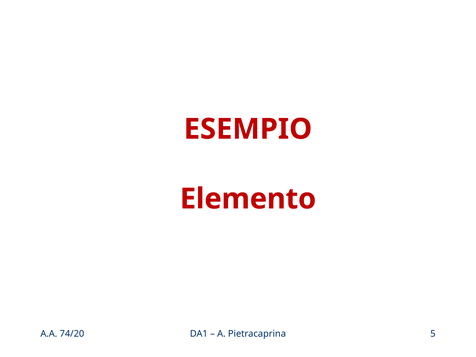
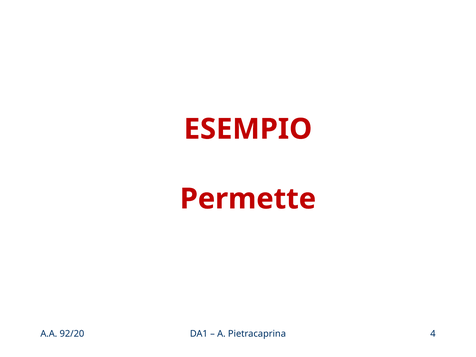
Elemento: Elemento -> Permette
74/20: 74/20 -> 92/20
5: 5 -> 4
